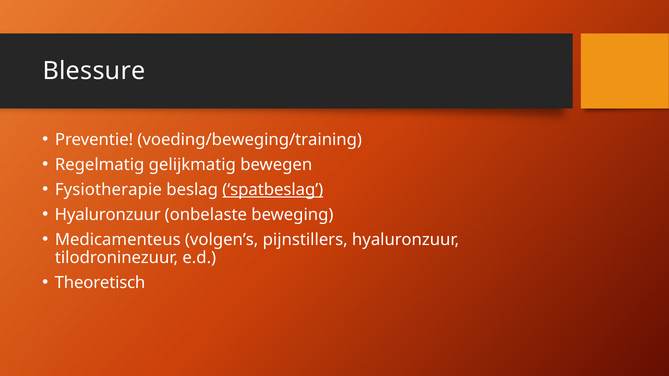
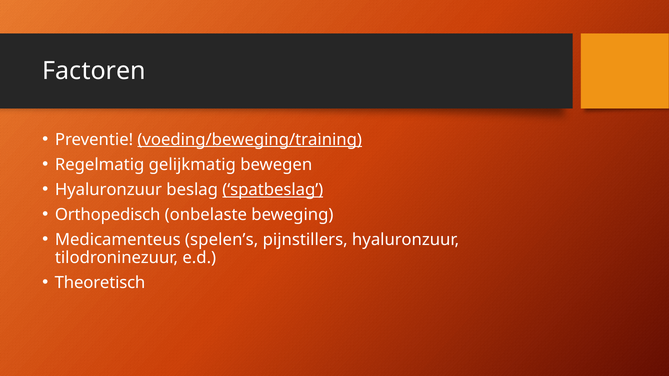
Blessure: Blessure -> Factoren
voeding/beweging/training underline: none -> present
Fysiotherapie at (108, 190): Fysiotherapie -> Hyaluronzuur
Hyaluronzuur at (108, 215): Hyaluronzuur -> Orthopedisch
volgen’s: volgen’s -> spelen’s
